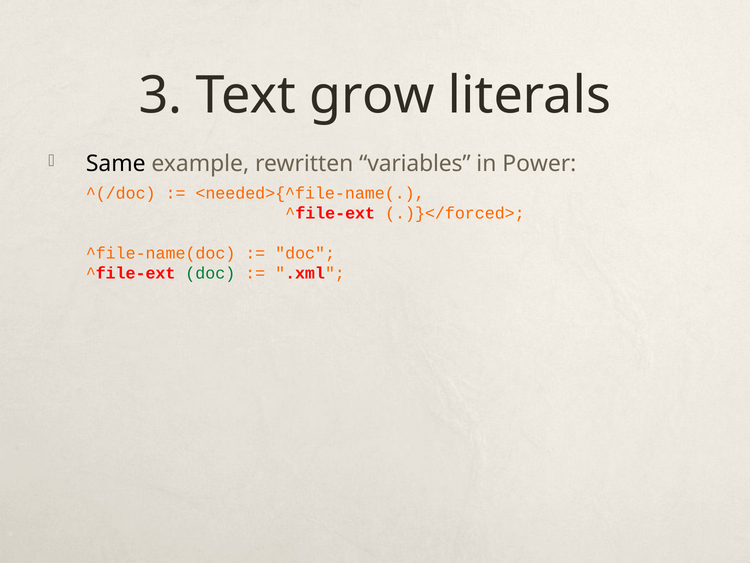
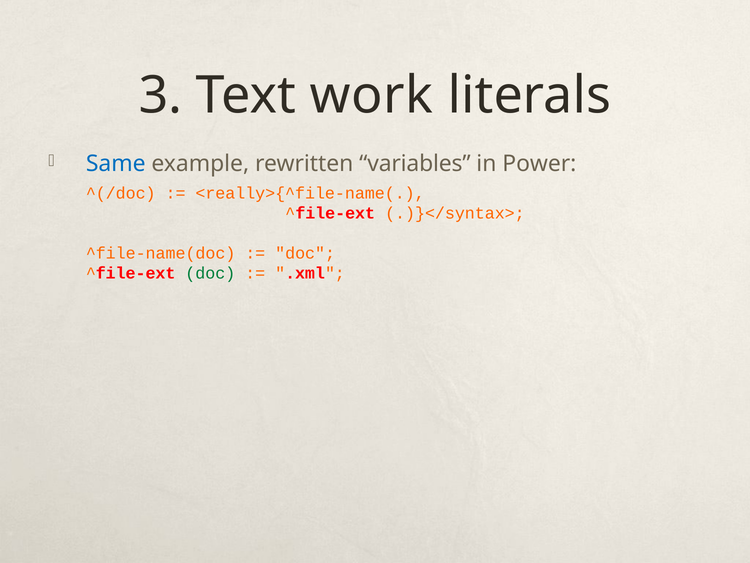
grow: grow -> work
Same colour: black -> blue
<needed>{^file-name(: <needed>{^file-name( -> <really>{^file-name(
.)}</forced>: .)}</forced> -> .)}</syntax>
